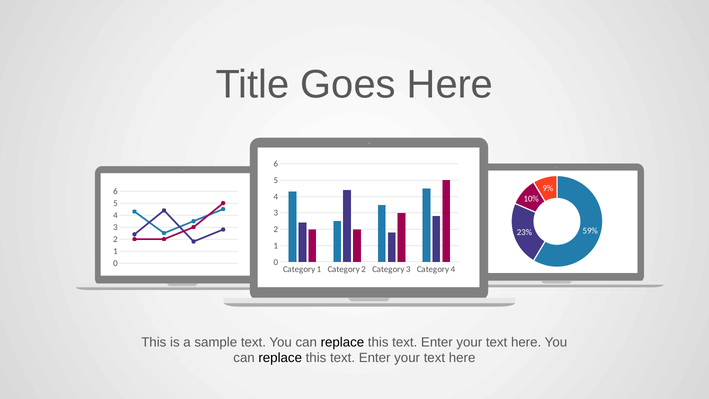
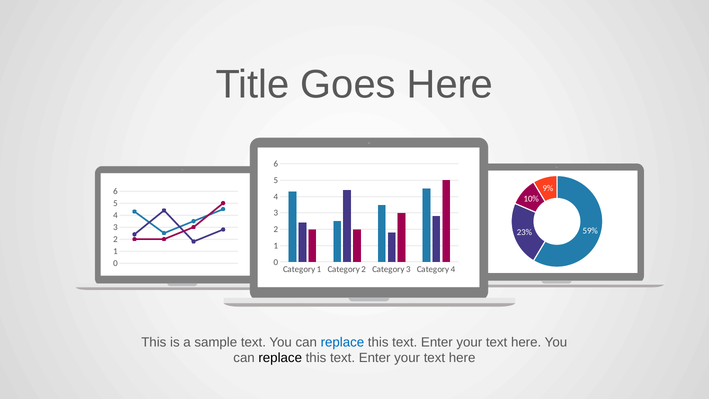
replace at (342, 342) colour: black -> blue
